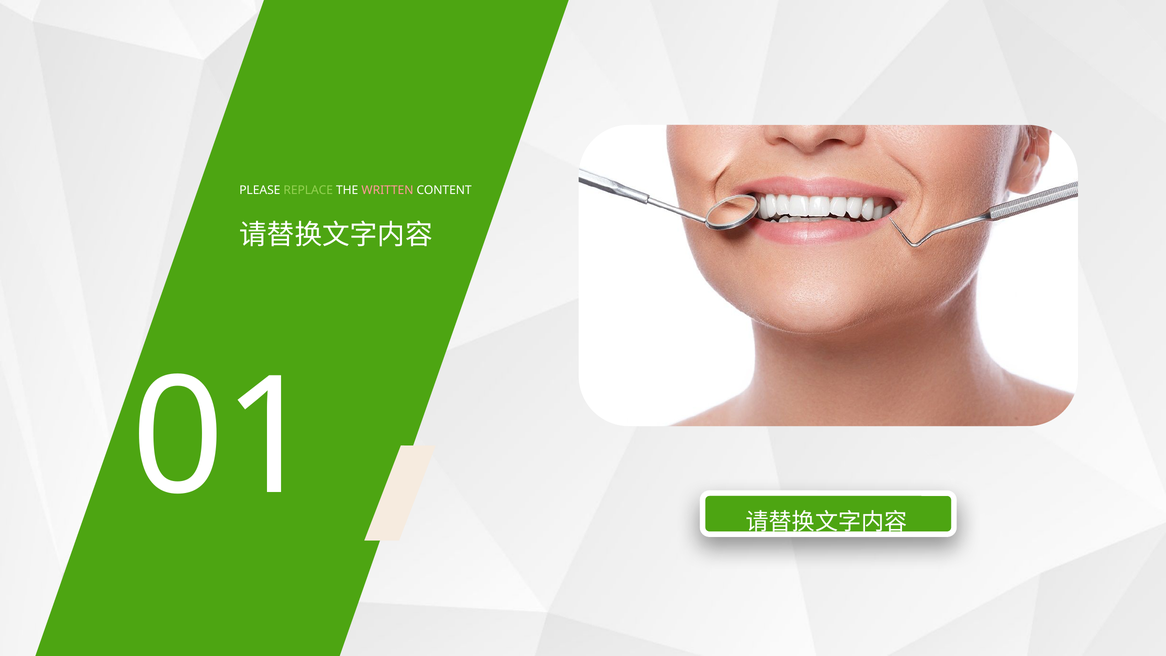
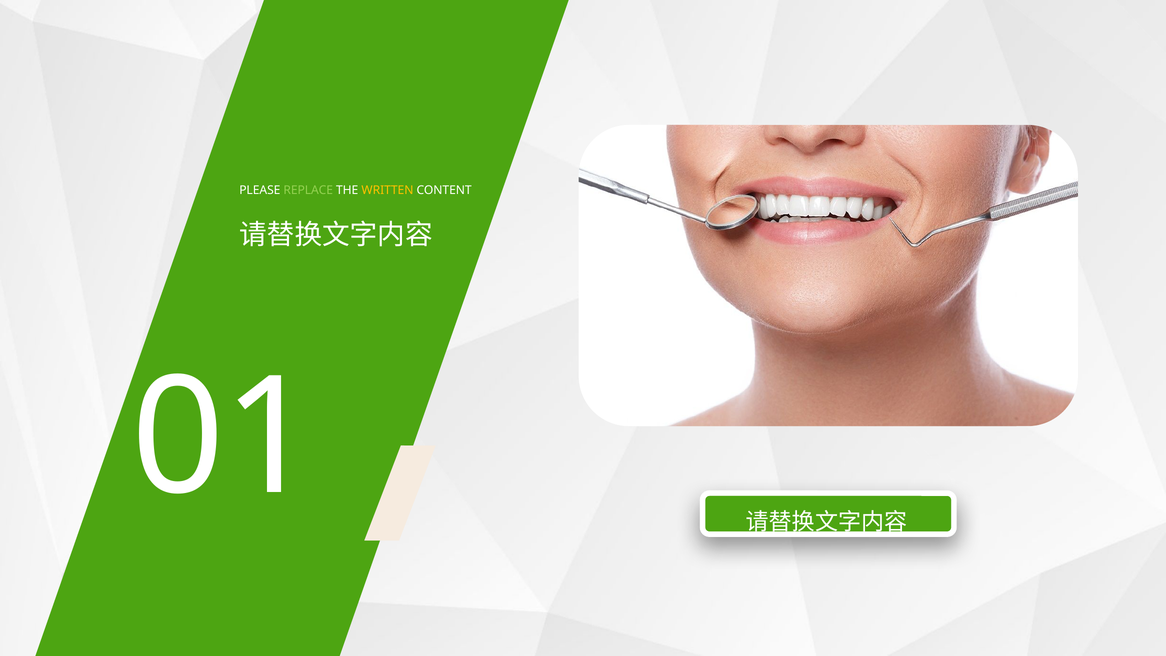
WRITTEN colour: pink -> yellow
